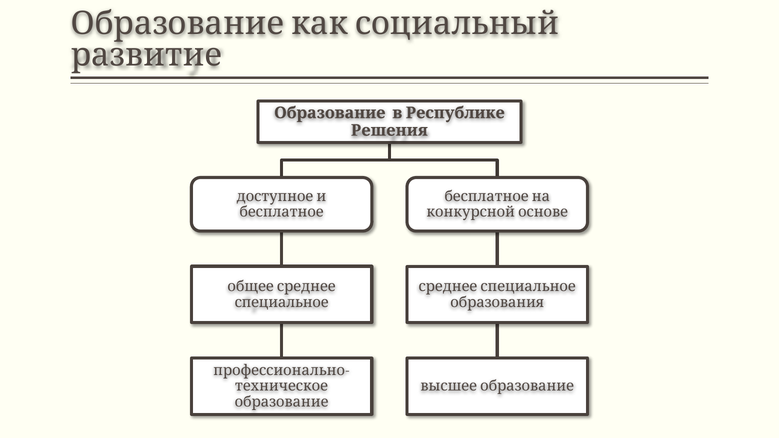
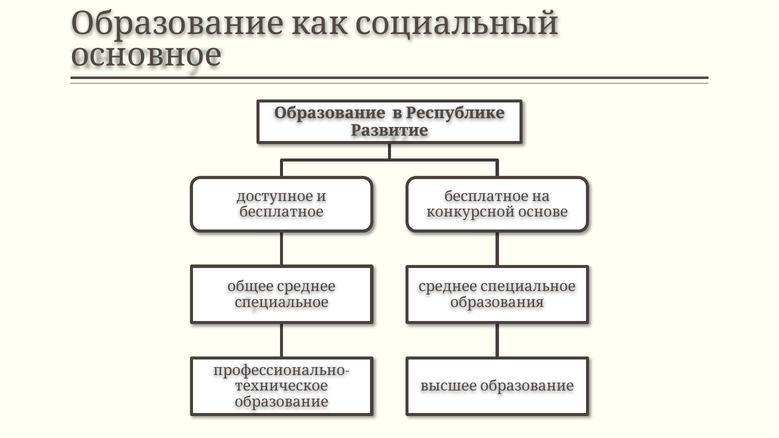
развитие: развитие -> основное
Решения: Решения -> Развитие
